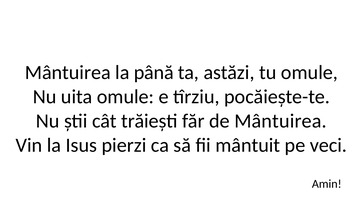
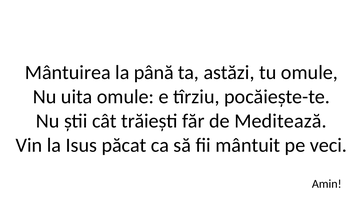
de Mântuirea: Mântuirea -> Meditează
pierzi: pierzi -> păcat
